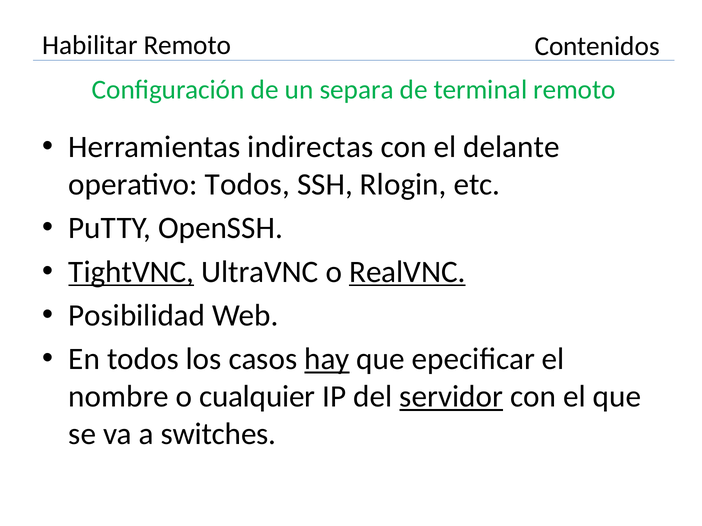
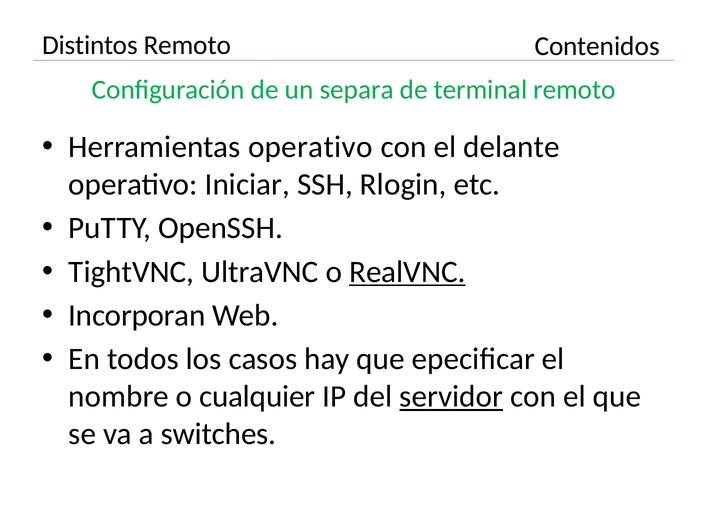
Habilitar: Habilitar -> Distintos
Herramientas indirectas: indirectas -> operativo
operativo Todos: Todos -> Iniciar
TightVNC underline: present -> none
Posibilidad: Posibilidad -> Incorporan
hay underline: present -> none
